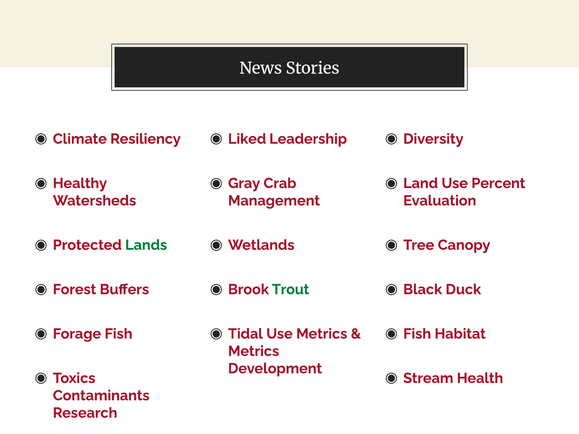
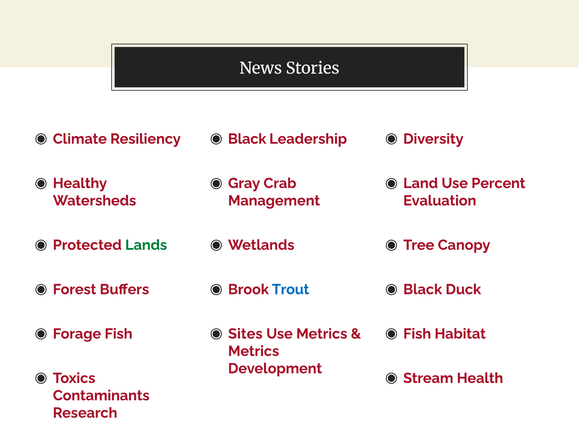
Liked at (247, 139): Liked -> Black
Trout colour: green -> blue
Tidal: Tidal -> Sites
